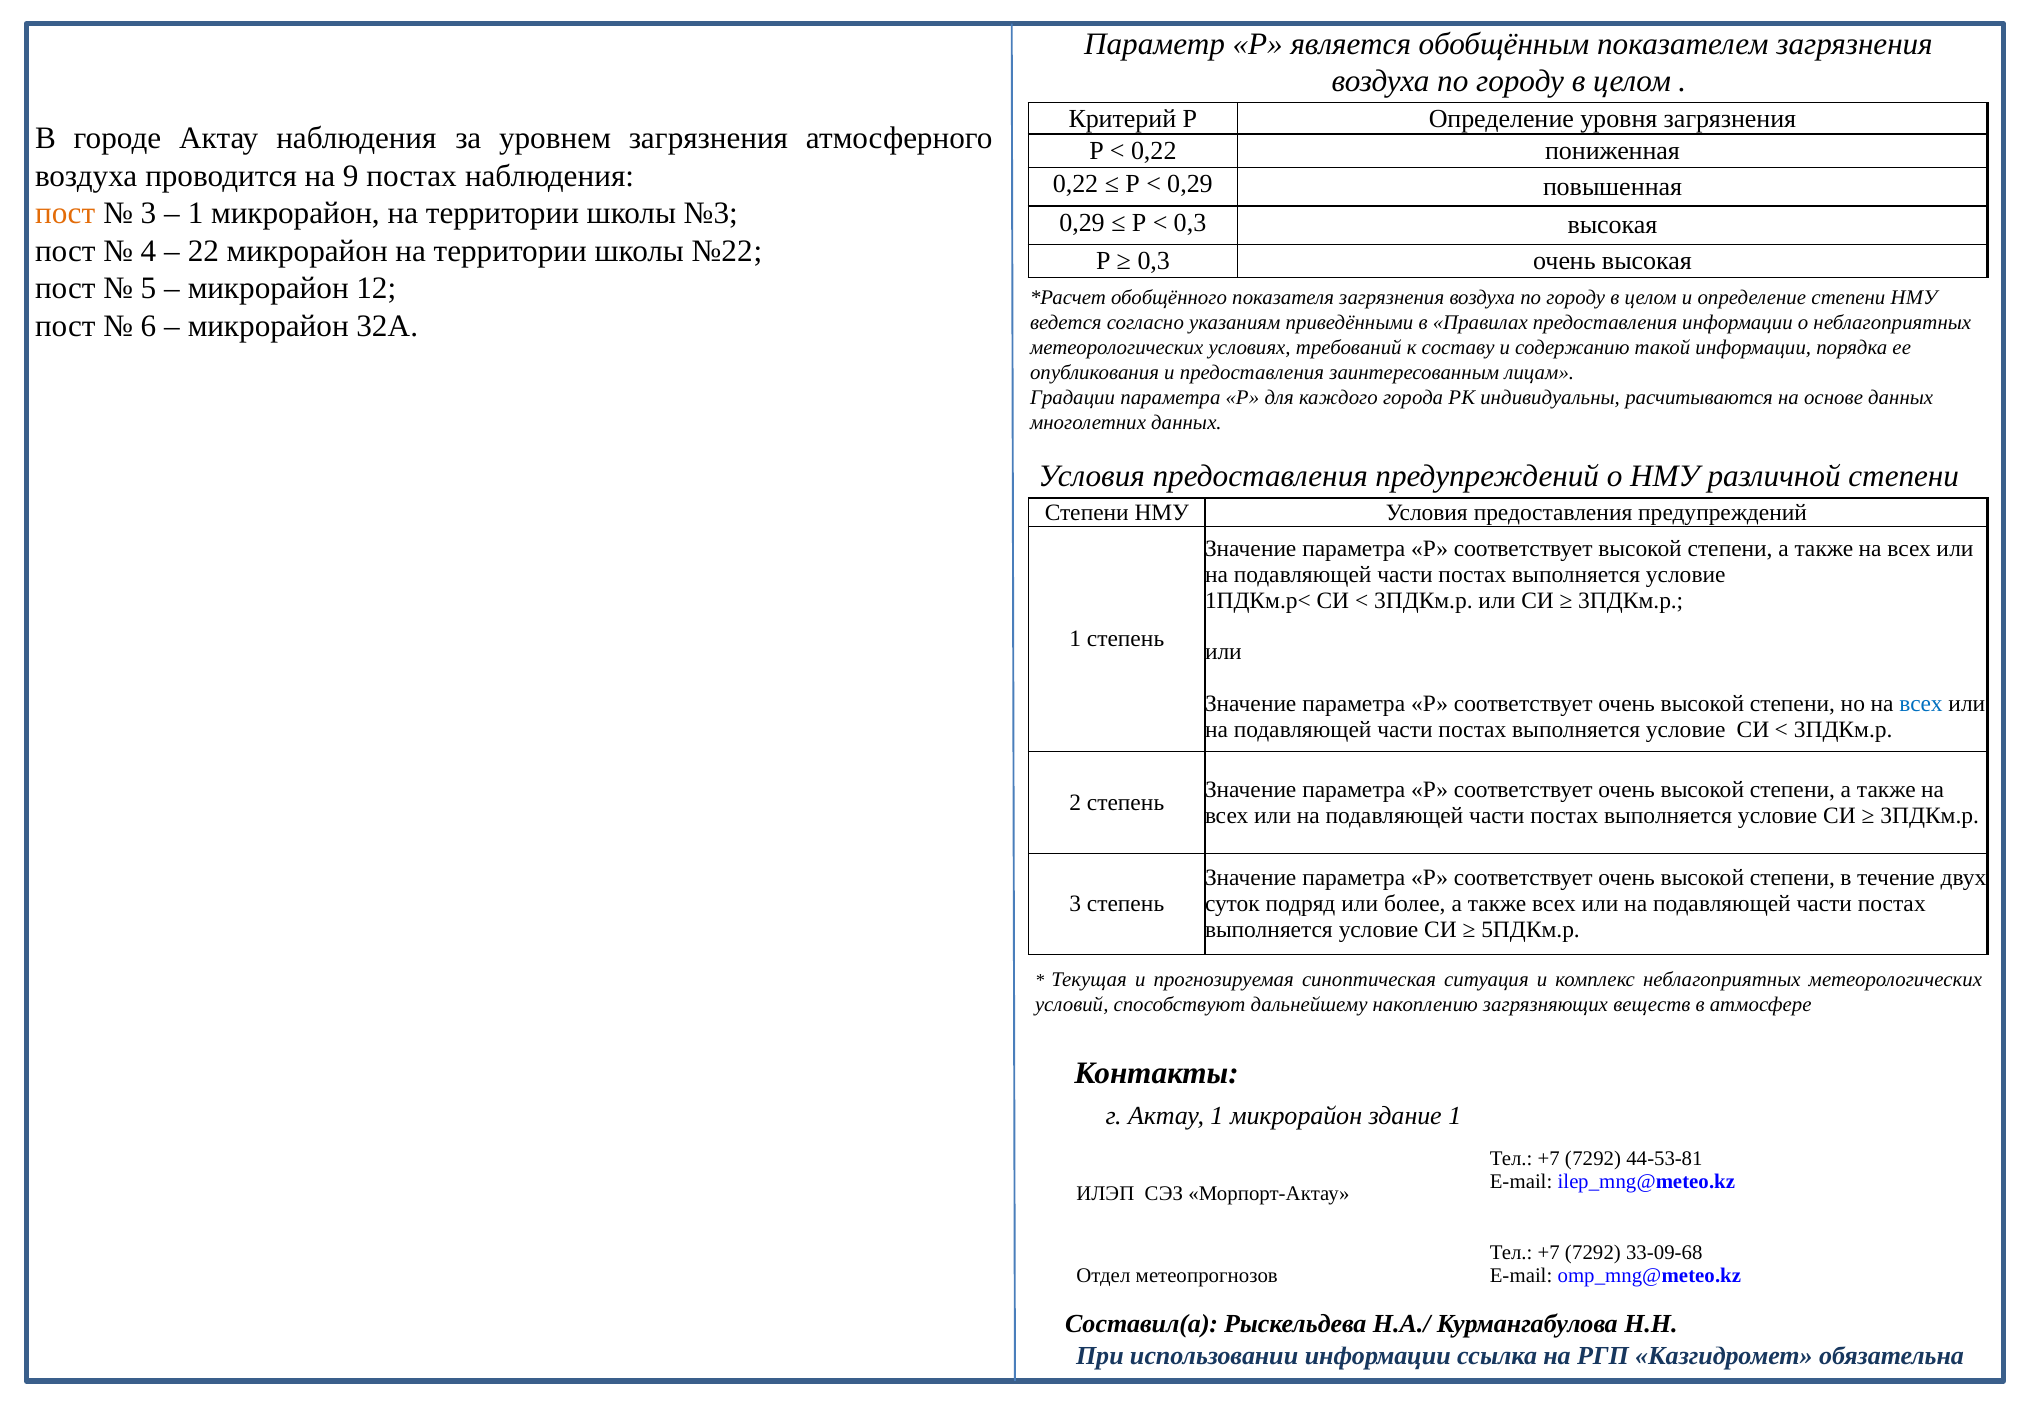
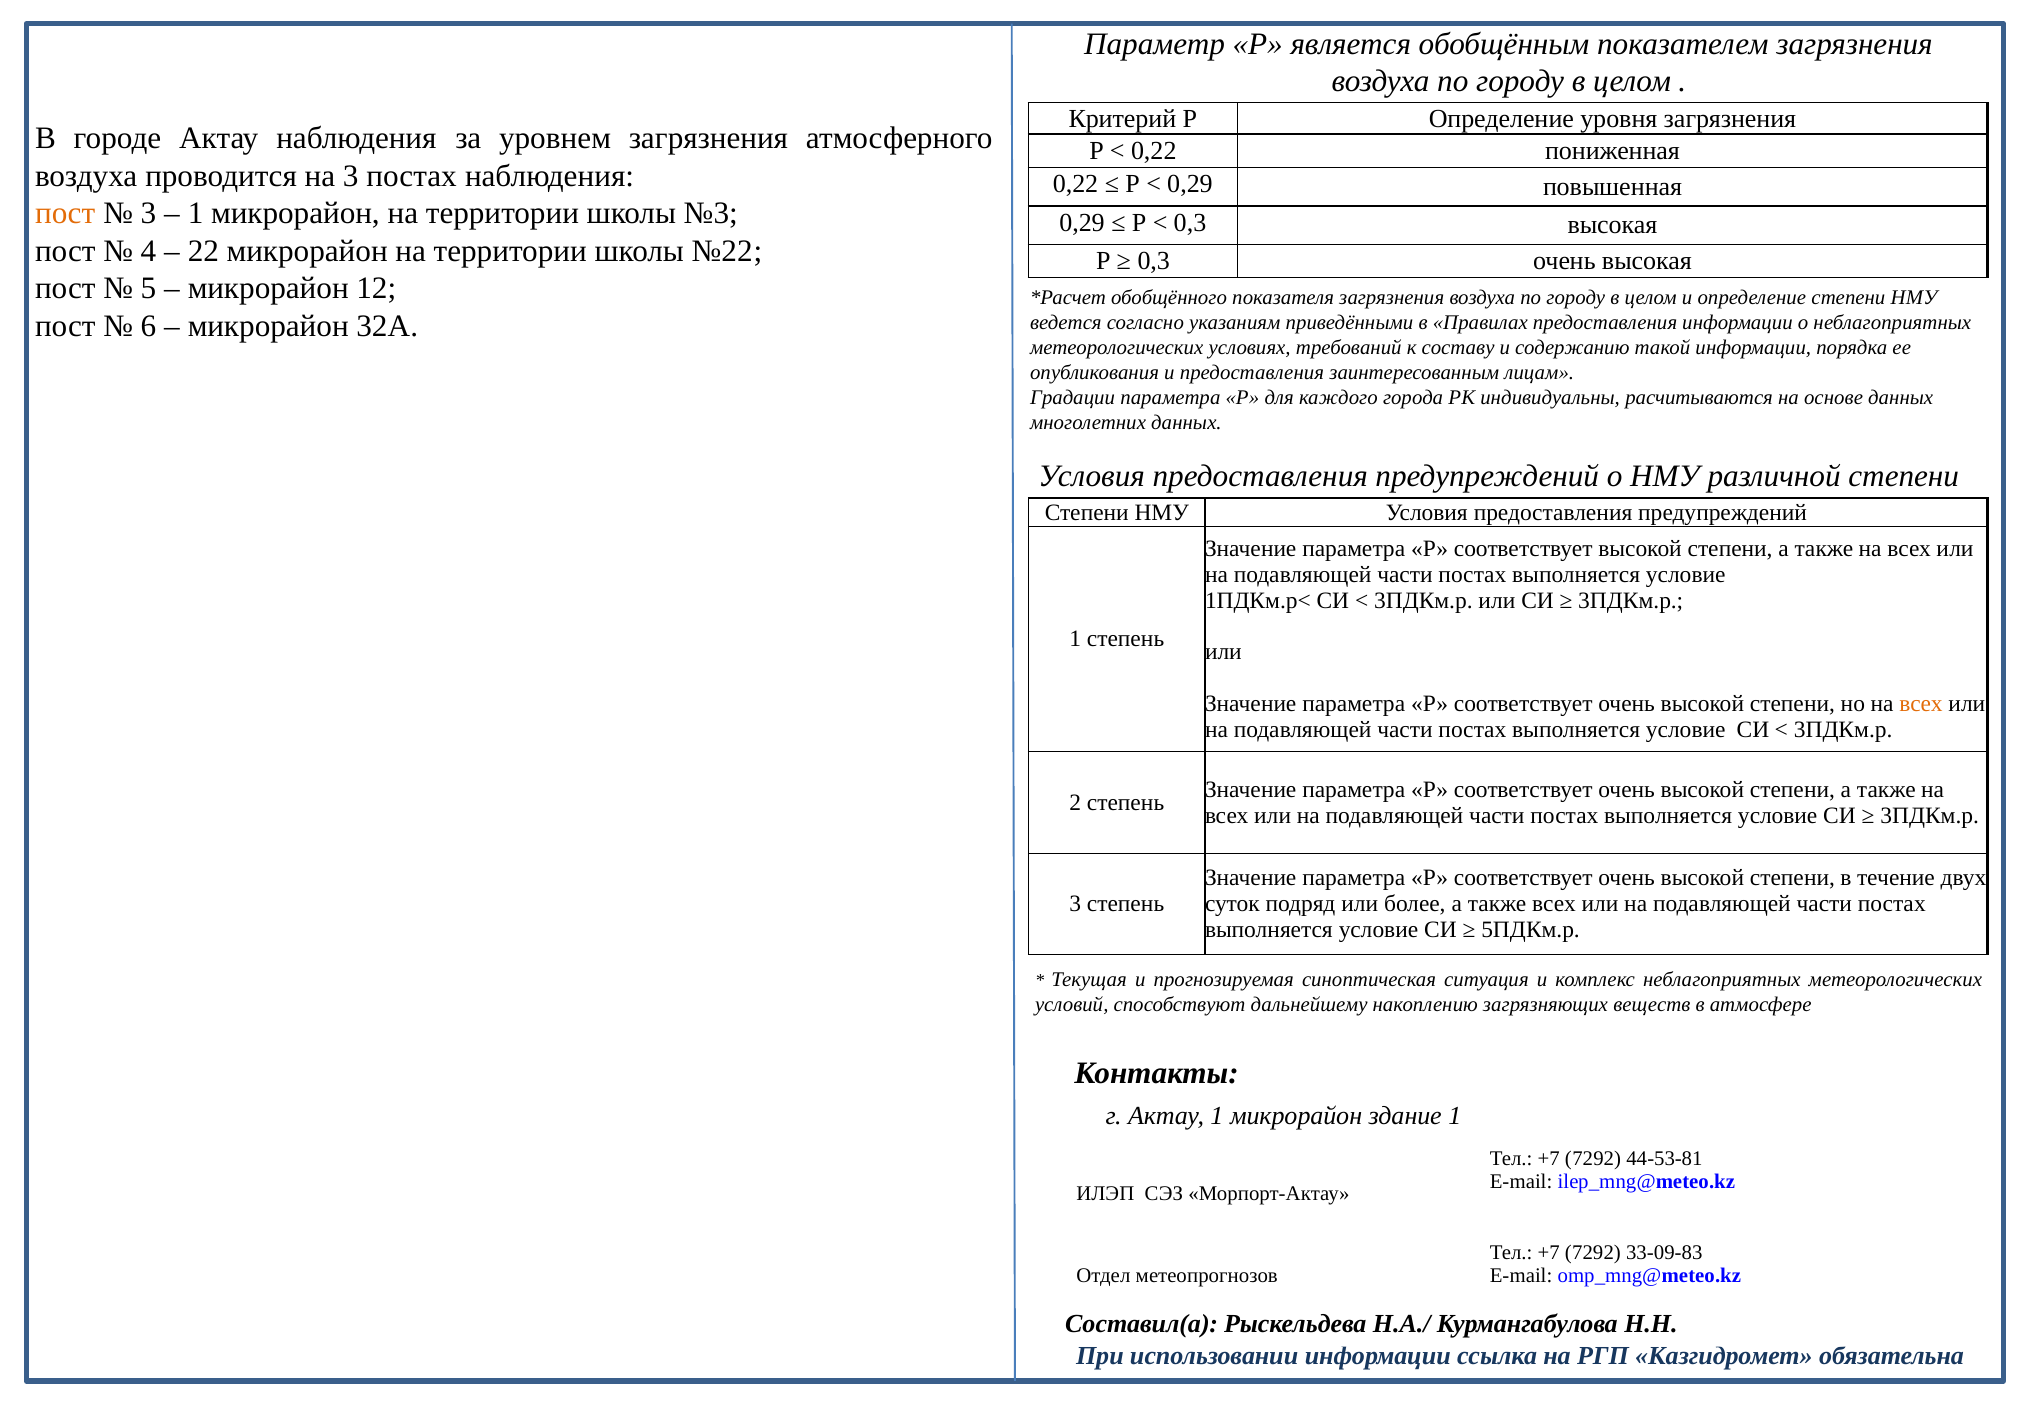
на 9: 9 -> 3
всех at (1921, 704) colour: blue -> orange
33-09-68: 33-09-68 -> 33-09-83
